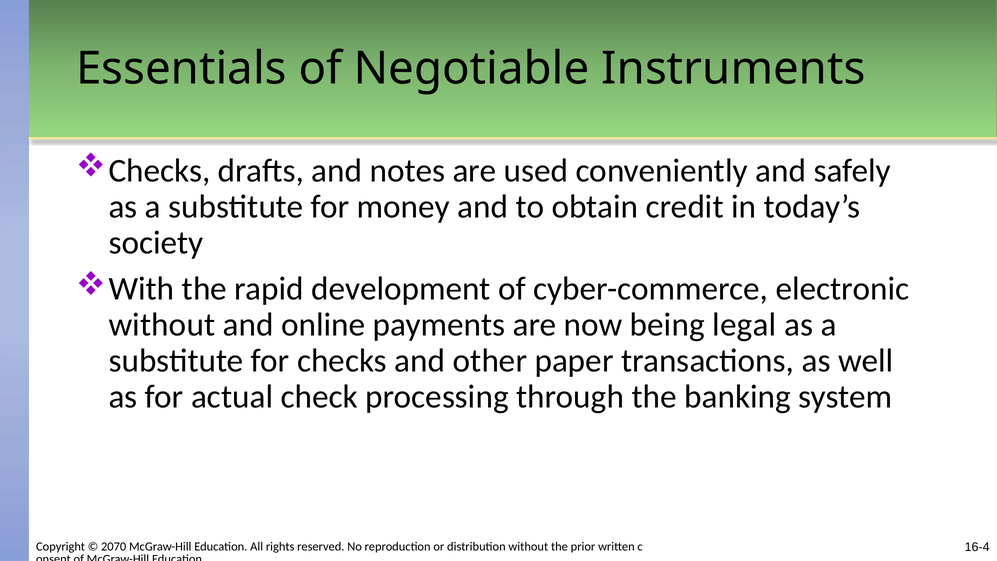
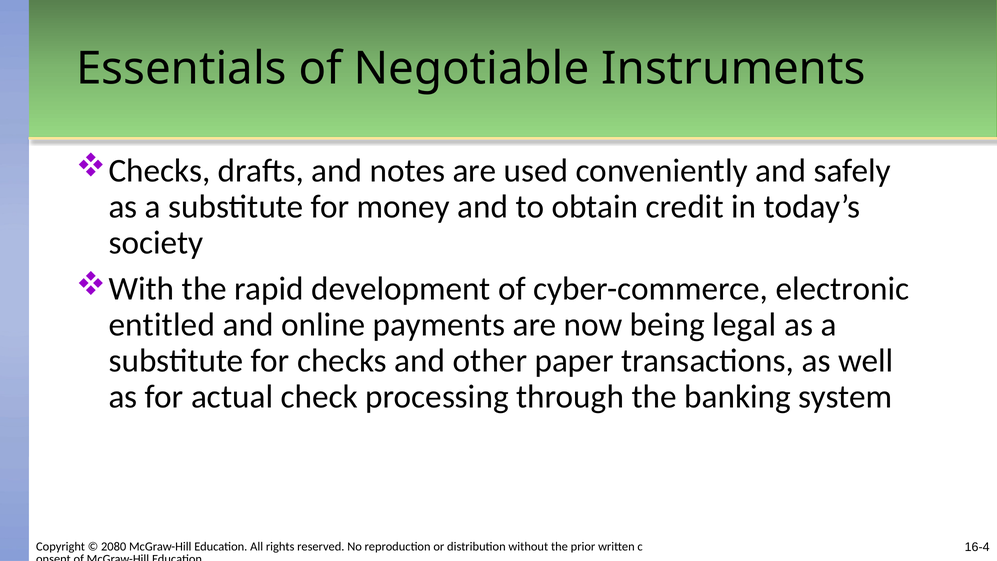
without at (162, 325): without -> entitled
2070: 2070 -> 2080
